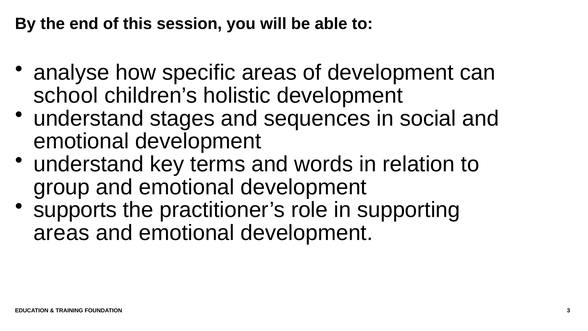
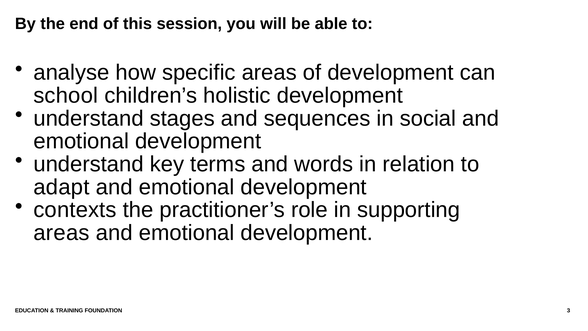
group: group -> adapt
supports: supports -> contexts
